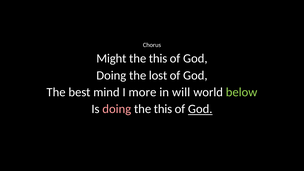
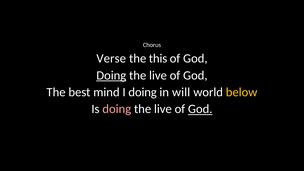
Might: Might -> Verse
Doing at (111, 75) underline: none -> present
lost at (158, 75): lost -> live
I more: more -> doing
below colour: light green -> yellow
this at (163, 109): this -> live
